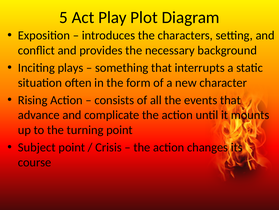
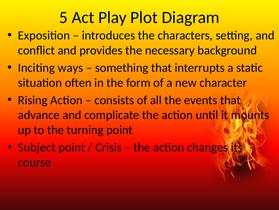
plays: plays -> ways
